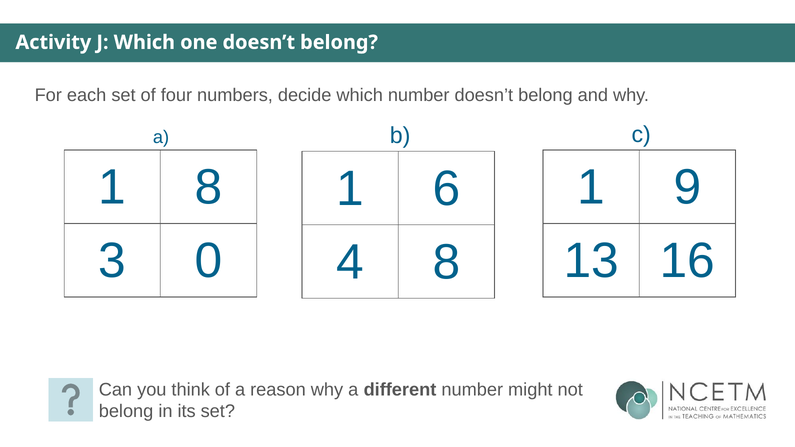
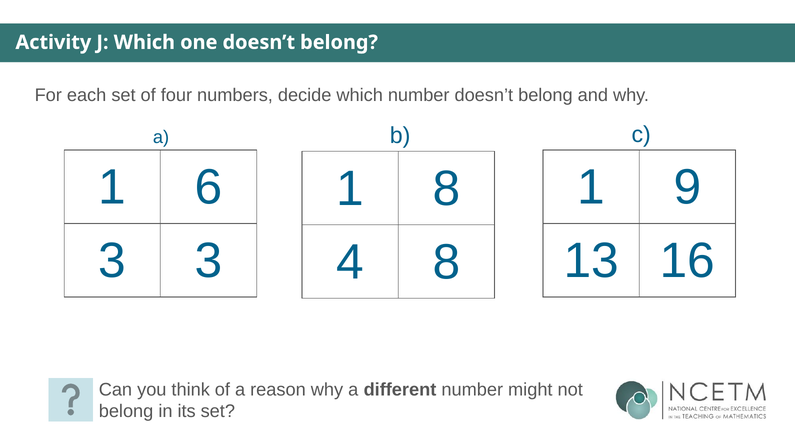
1 8: 8 -> 6
1 6: 6 -> 8
3 0: 0 -> 3
